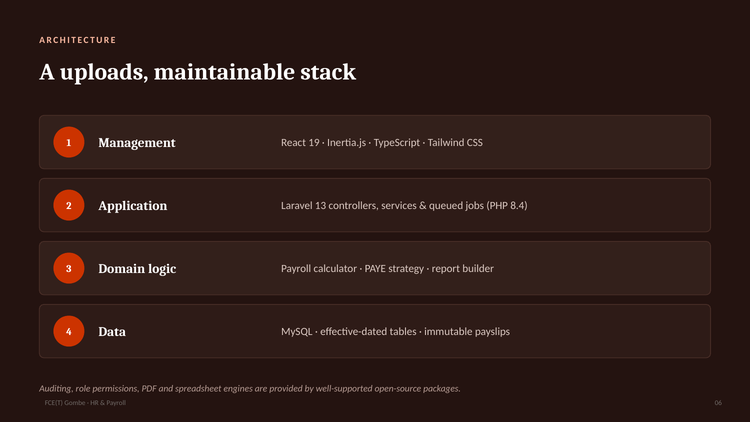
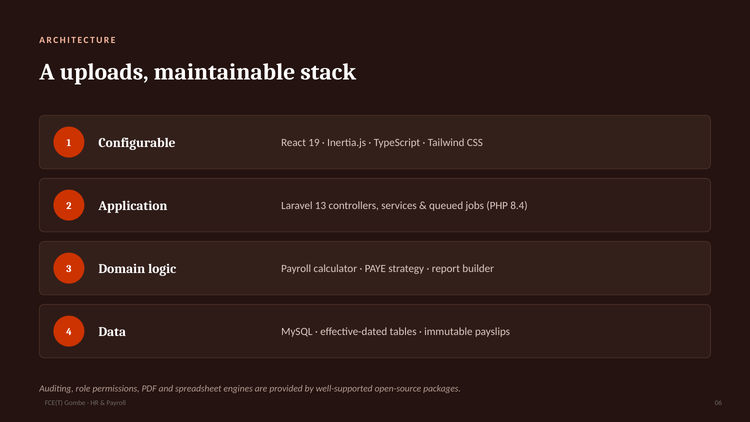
Management: Management -> Configurable
